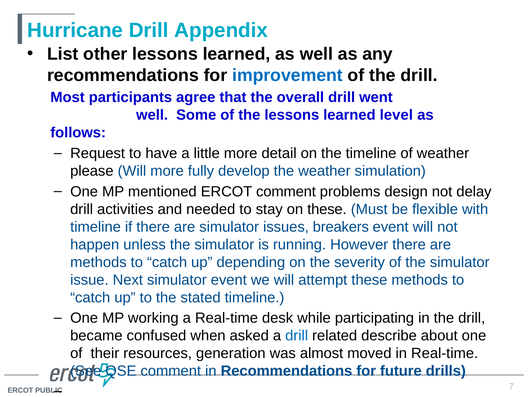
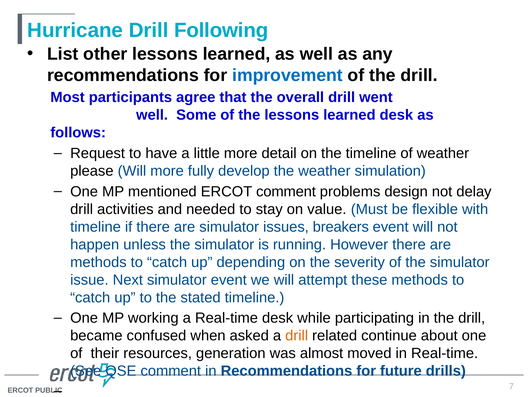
Appendix: Appendix -> Following
learned level: level -> desk
on these: these -> value
drill at (297, 336) colour: blue -> orange
describe: describe -> continue
